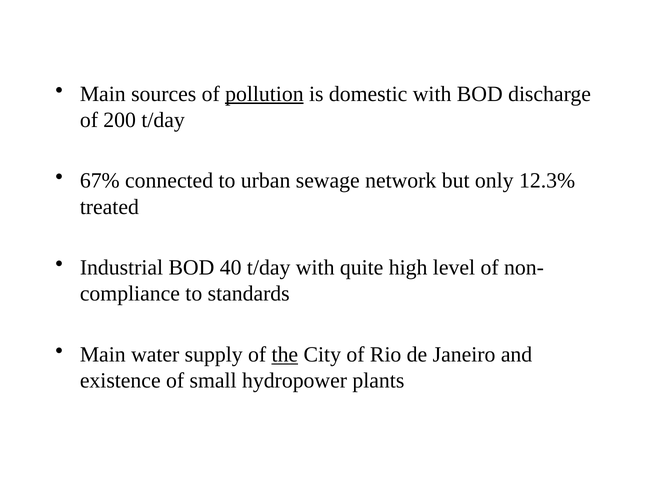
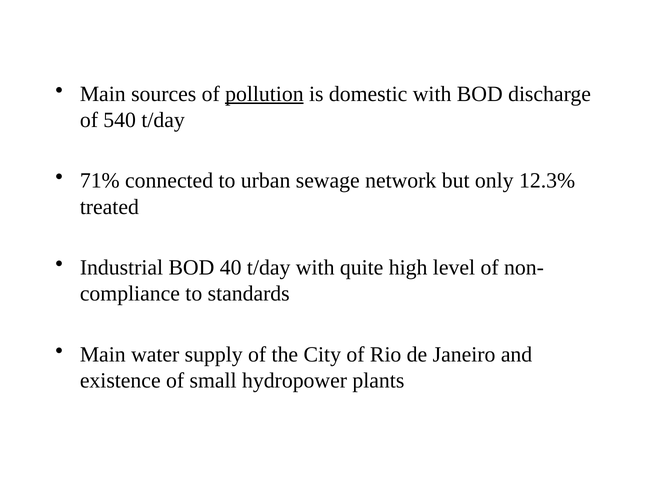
200: 200 -> 540
67%: 67% -> 71%
the underline: present -> none
